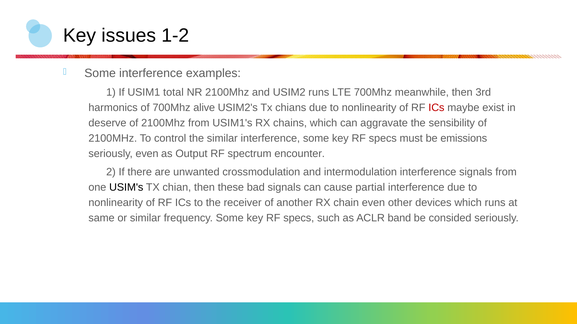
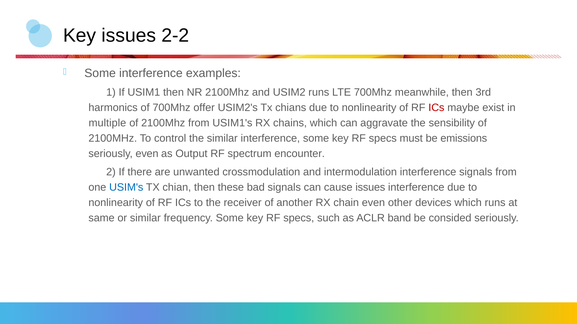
1-2: 1-2 -> 2-2
USIM1 total: total -> then
alive: alive -> offer
deserve: deserve -> multiple
USIM's colour: black -> blue
cause partial: partial -> issues
